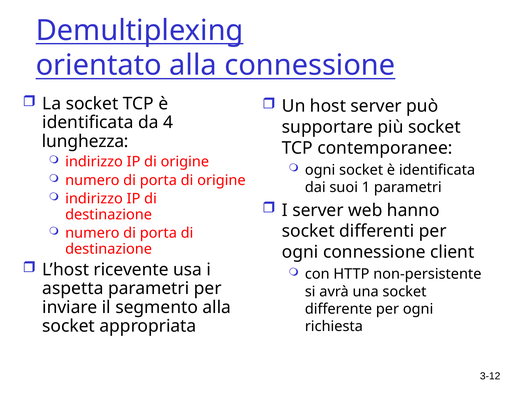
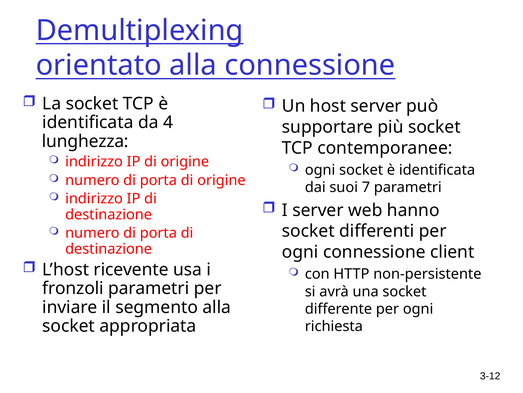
1: 1 -> 7
aspetta: aspetta -> fronzoli
